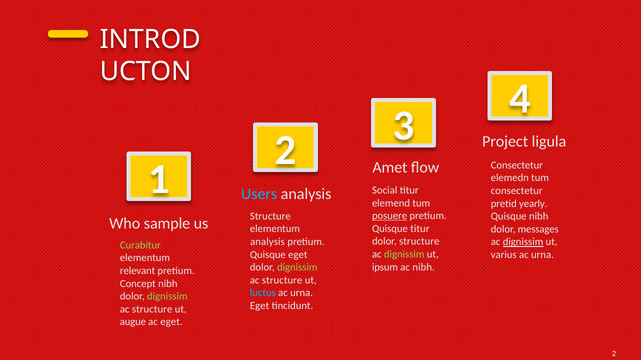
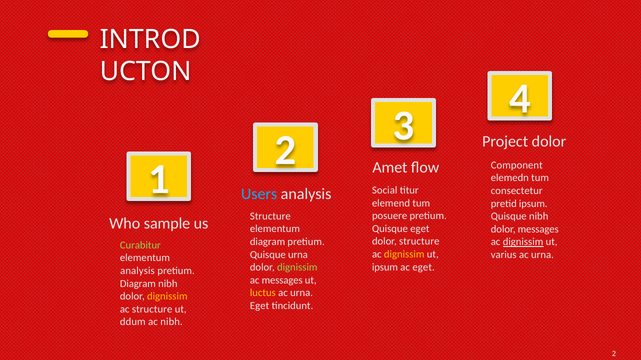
Project ligula: ligula -> dolor
Consectetur at (517, 165): Consectetur -> Component
pretid yearly: yearly -> ipsum
posuere underline: present -> none
Quisque titur: titur -> eget
analysis at (267, 242): analysis -> diagram
dignissim at (404, 255) colour: light green -> yellow
Quisque eget: eget -> urna
ac nibh: nibh -> eget
relevant at (138, 271): relevant -> analysis
structure at (282, 281): structure -> messages
Concept at (138, 284): Concept -> Diagram
luctus colour: light blue -> yellow
dignissim at (167, 297) colour: light green -> yellow
augue: augue -> ddum
ac eget: eget -> nibh
